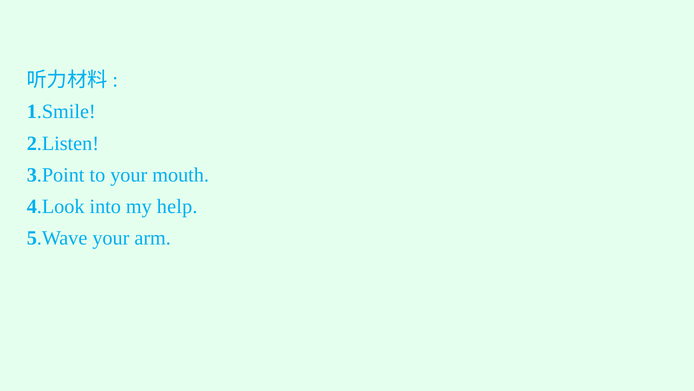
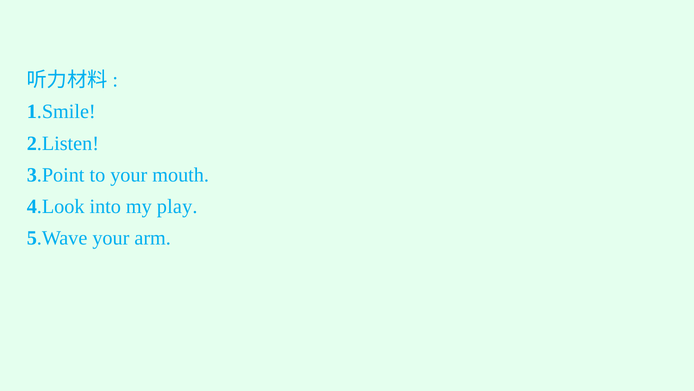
help: help -> play
